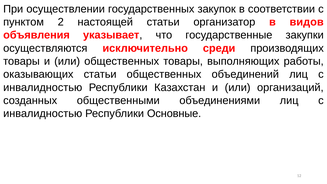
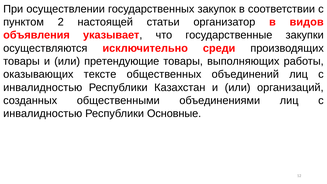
или общественных: общественных -> претендующие
оказывающих статьи: статьи -> тексте
